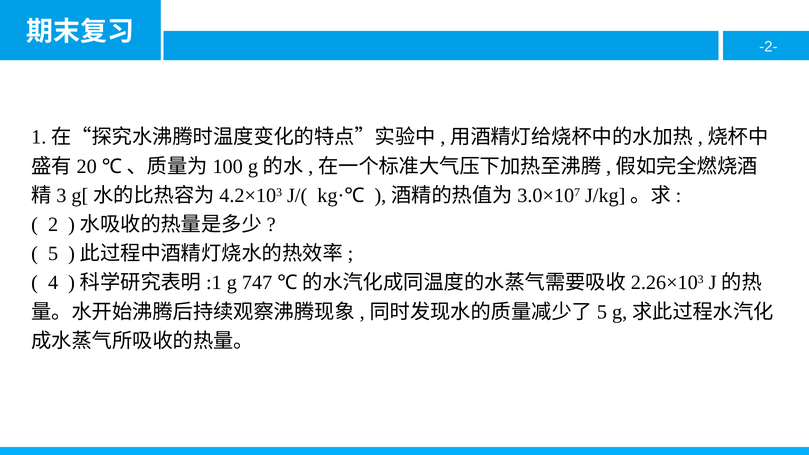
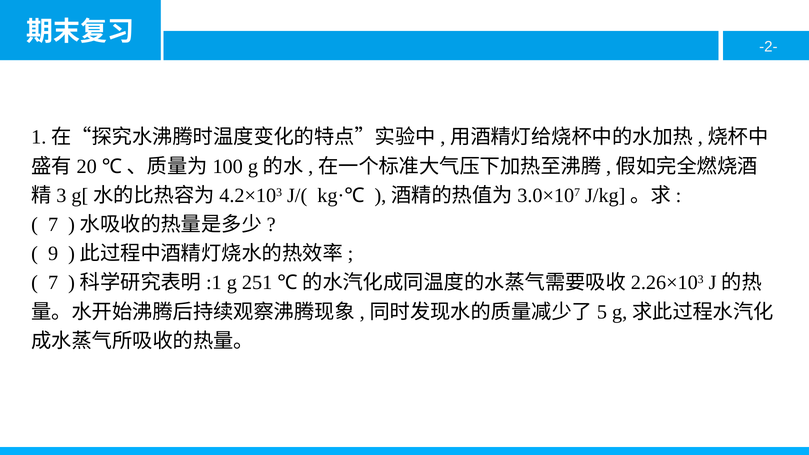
2 at (53, 225): 2 -> 7
5: 5 -> 9
4 at (53, 283): 4 -> 7
747: 747 -> 251
